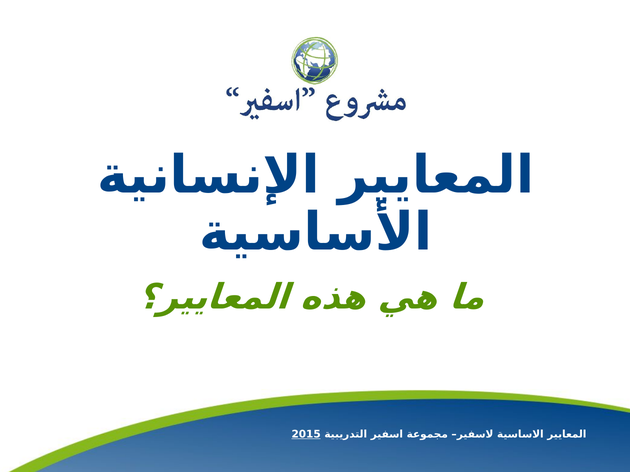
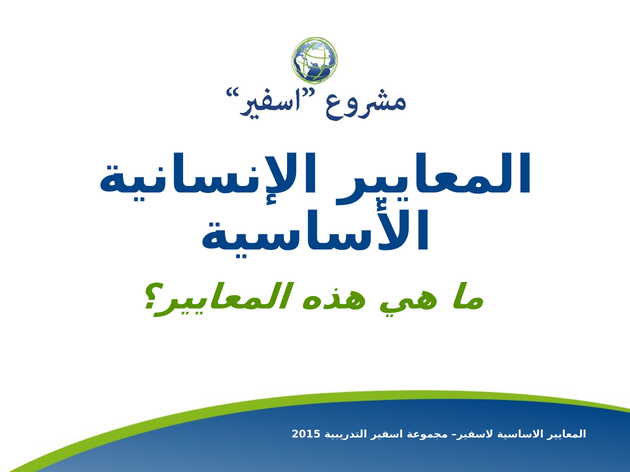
2015 underline: present -> none
